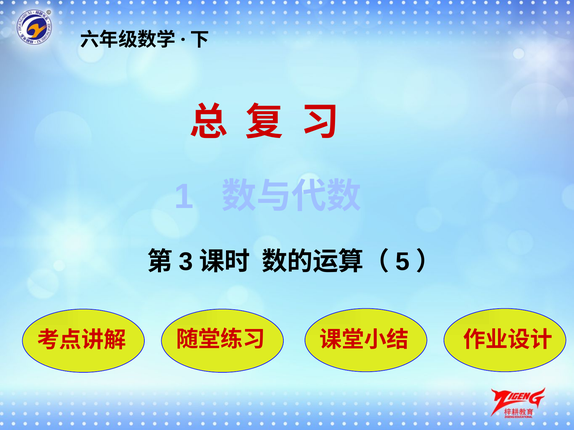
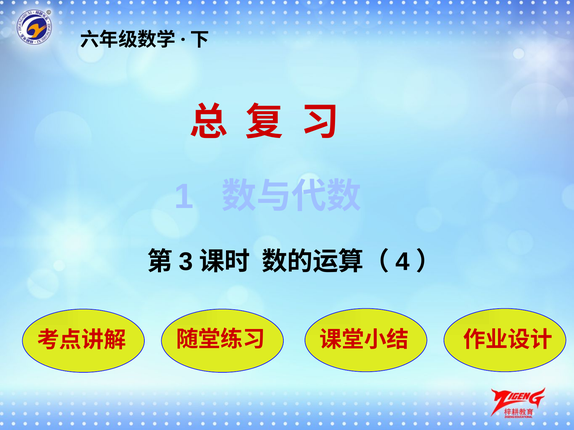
5: 5 -> 4
